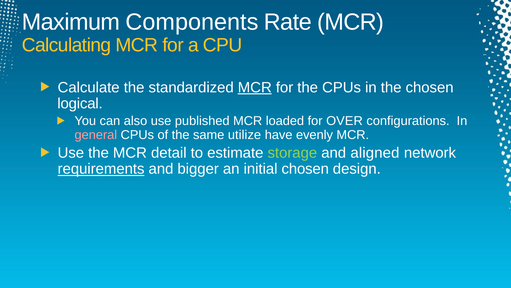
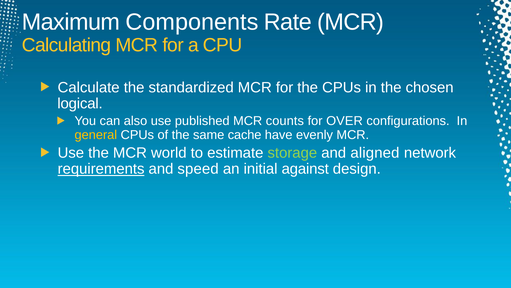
MCR at (255, 87) underline: present -> none
loaded: loaded -> counts
general colour: pink -> yellow
utilize: utilize -> cache
detail: detail -> world
bigger: bigger -> speed
initial chosen: chosen -> against
